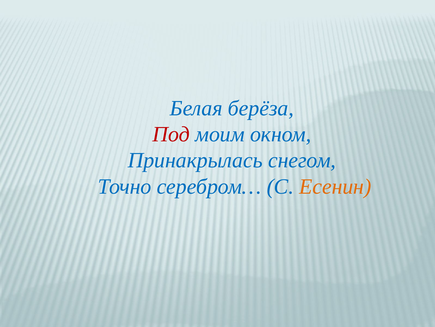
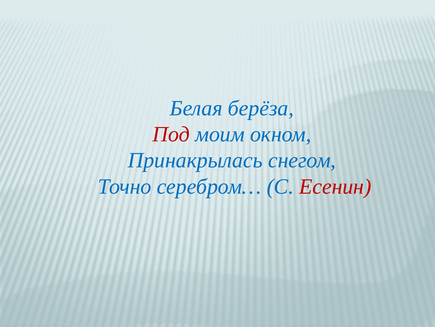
Есенин colour: orange -> red
